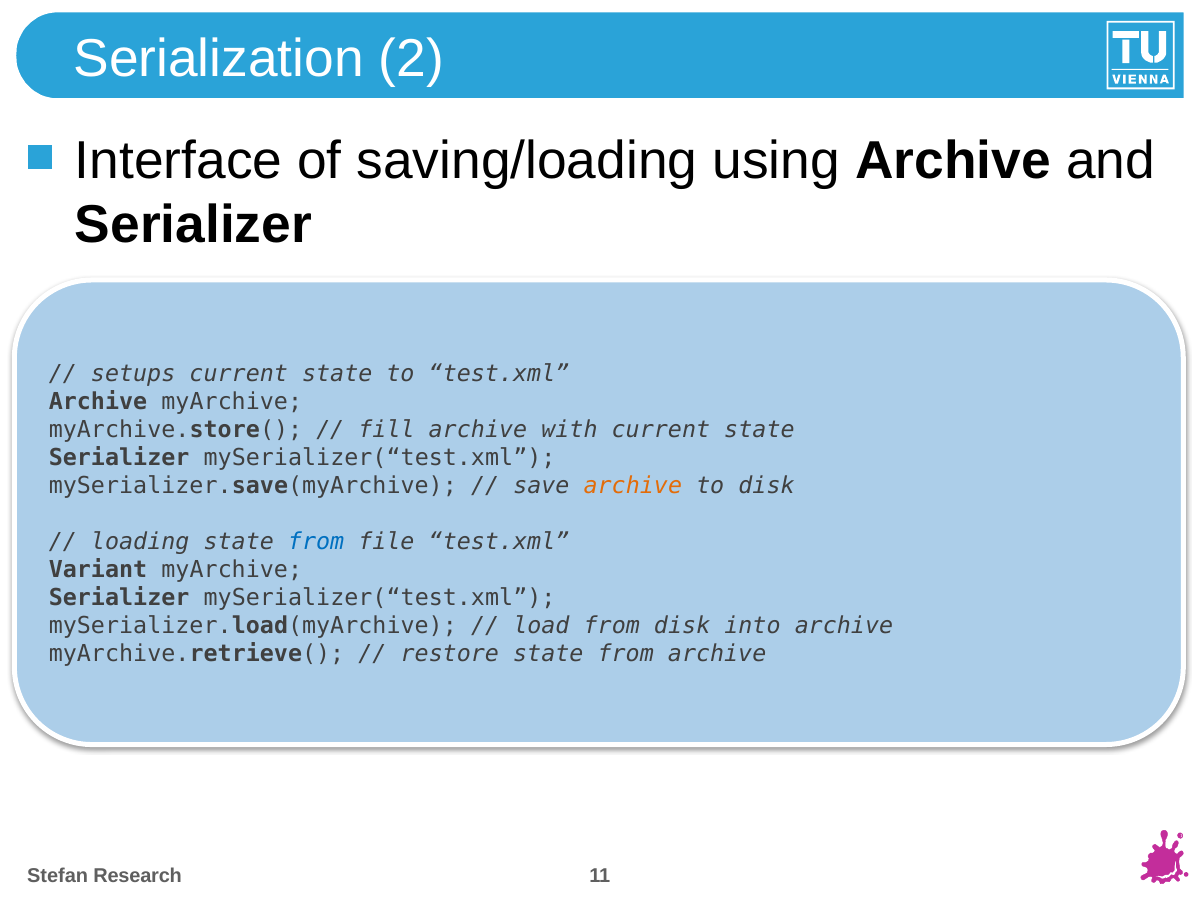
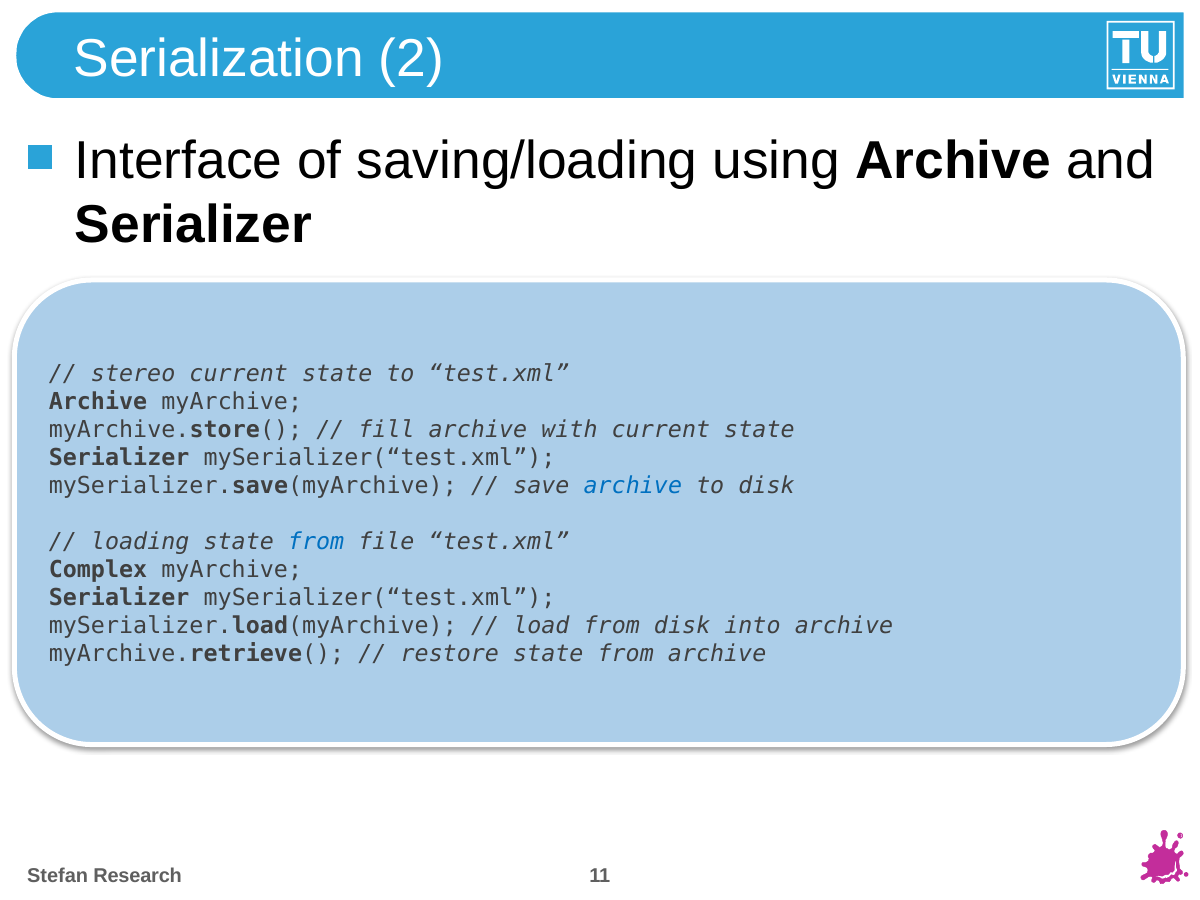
setups: setups -> stereo
archive at (633, 486) colour: orange -> blue
Variant: Variant -> Complex
